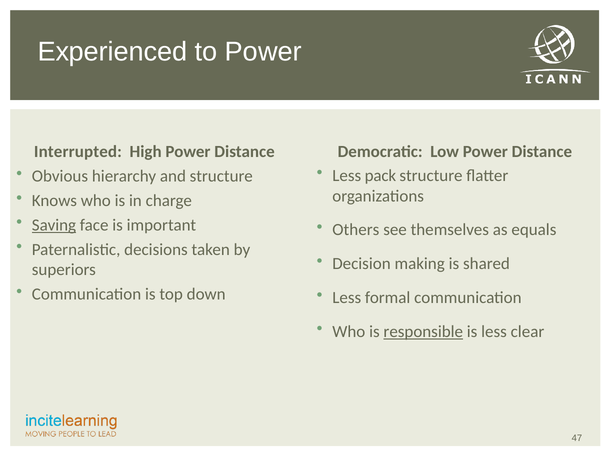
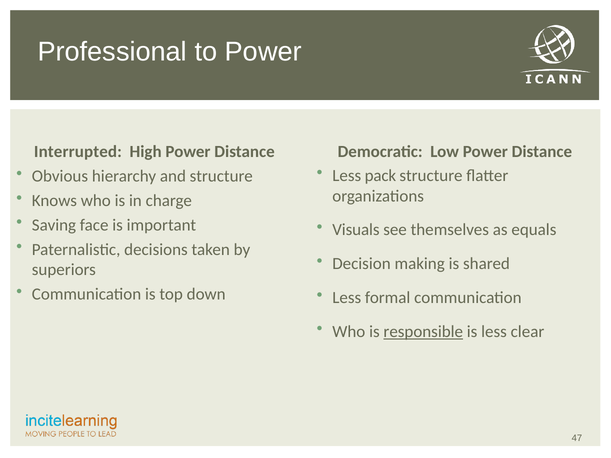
Experienced: Experienced -> Professional
Saving underline: present -> none
Others: Others -> Visuals
